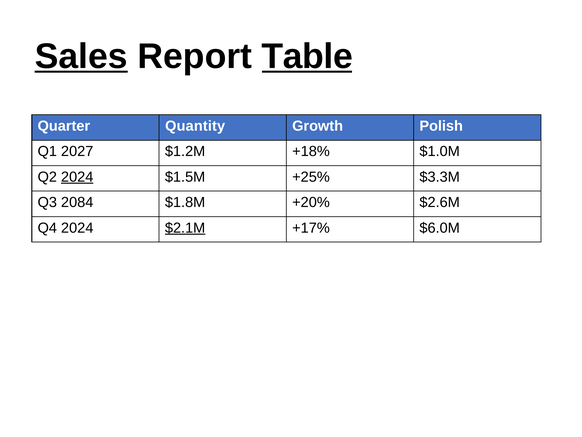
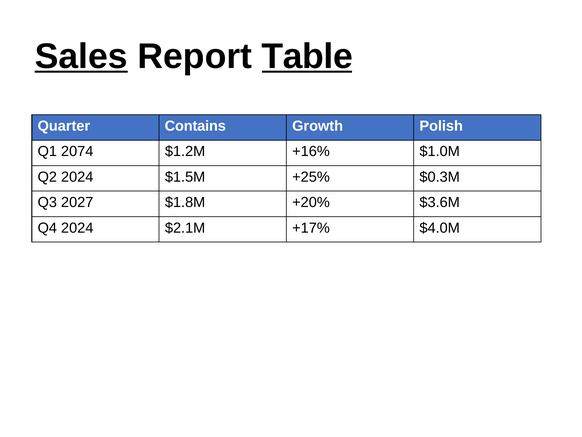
Quantity: Quantity -> Contains
2027: 2027 -> 2074
+18%: +18% -> +16%
2024 at (77, 177) underline: present -> none
$3.3M: $3.3M -> $0.3M
2084: 2084 -> 2027
$2.6M: $2.6M -> $3.6M
$2.1M underline: present -> none
$6.0M: $6.0M -> $4.0M
